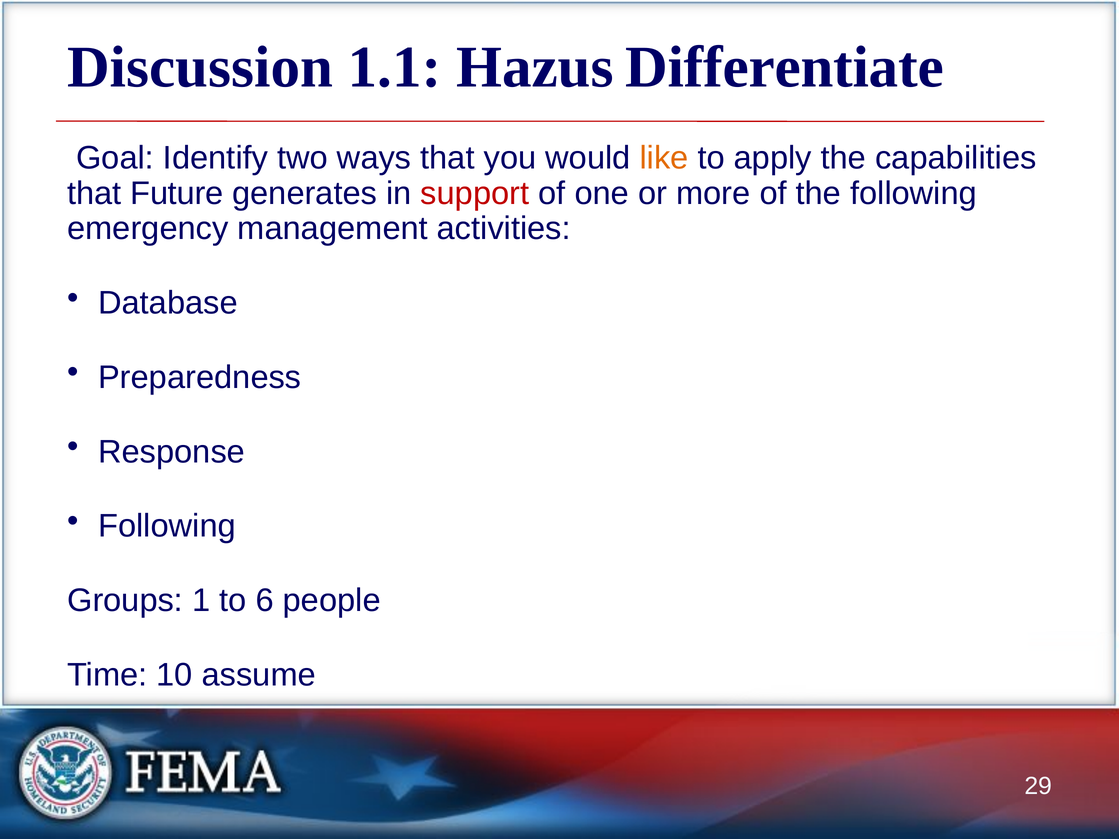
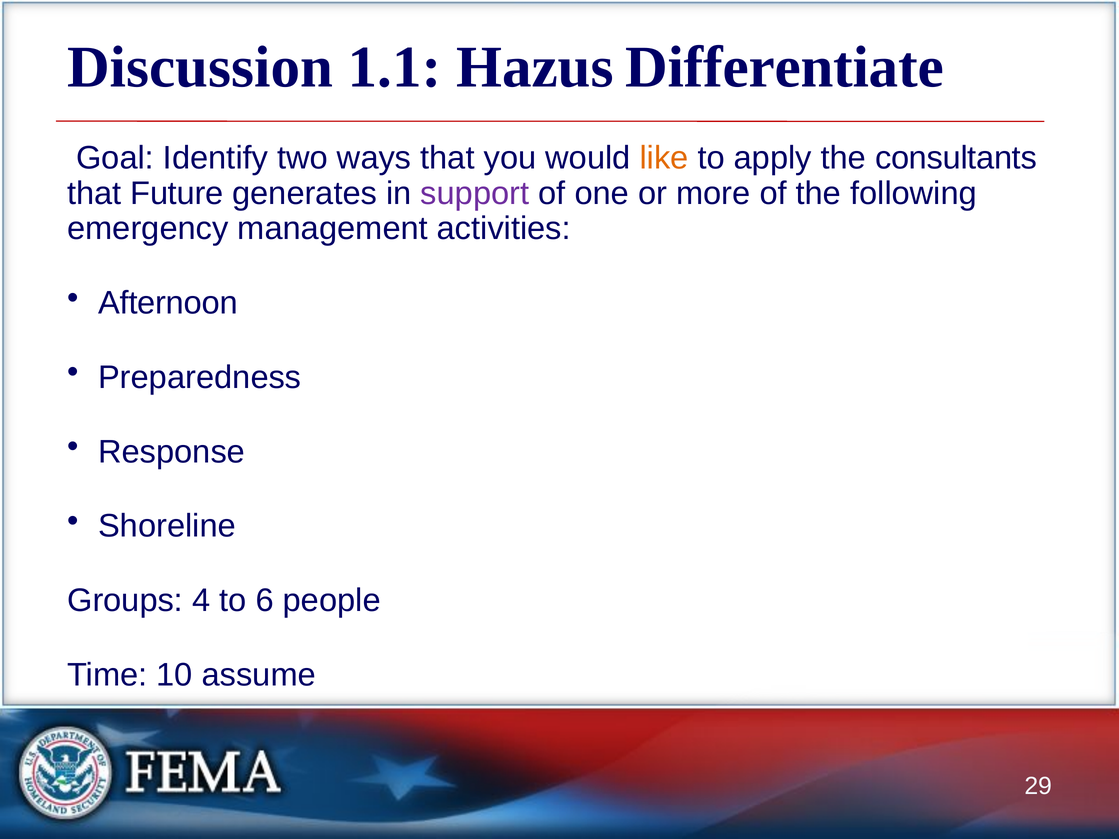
capabilities: capabilities -> consultants
support colour: red -> purple
Database: Database -> Afternoon
Following at (167, 526): Following -> Shoreline
1: 1 -> 4
